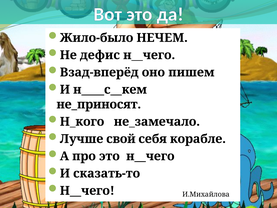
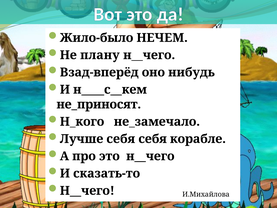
дефис: дефис -> плану
пишем: пишем -> нибудь
Лучше свой: свой -> себя
